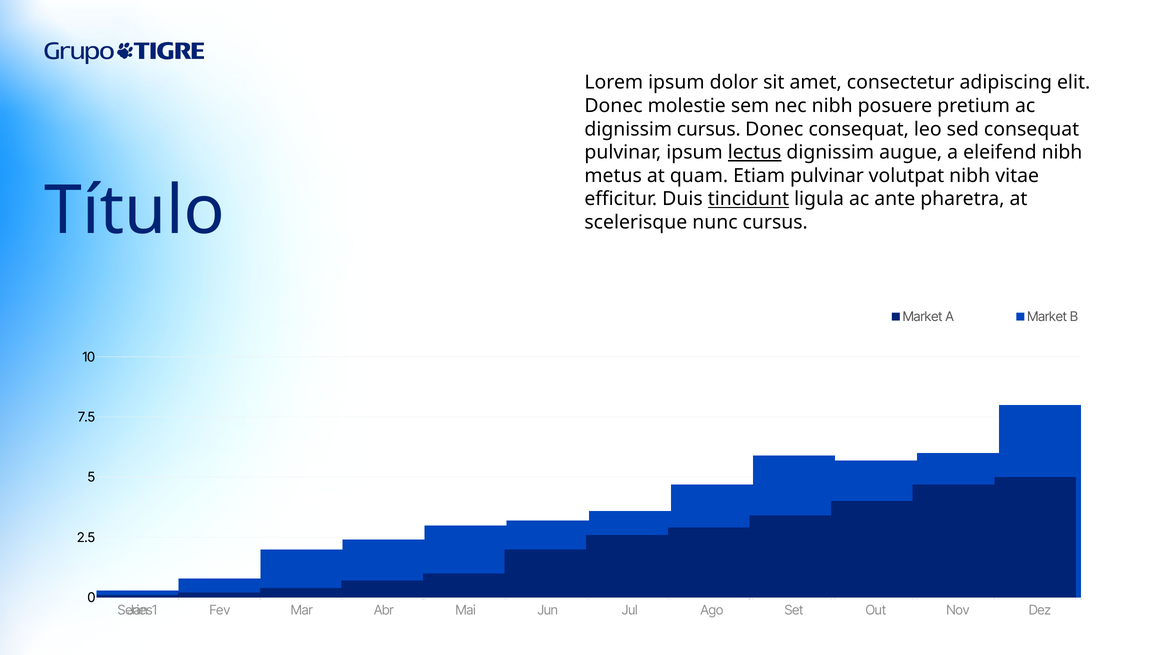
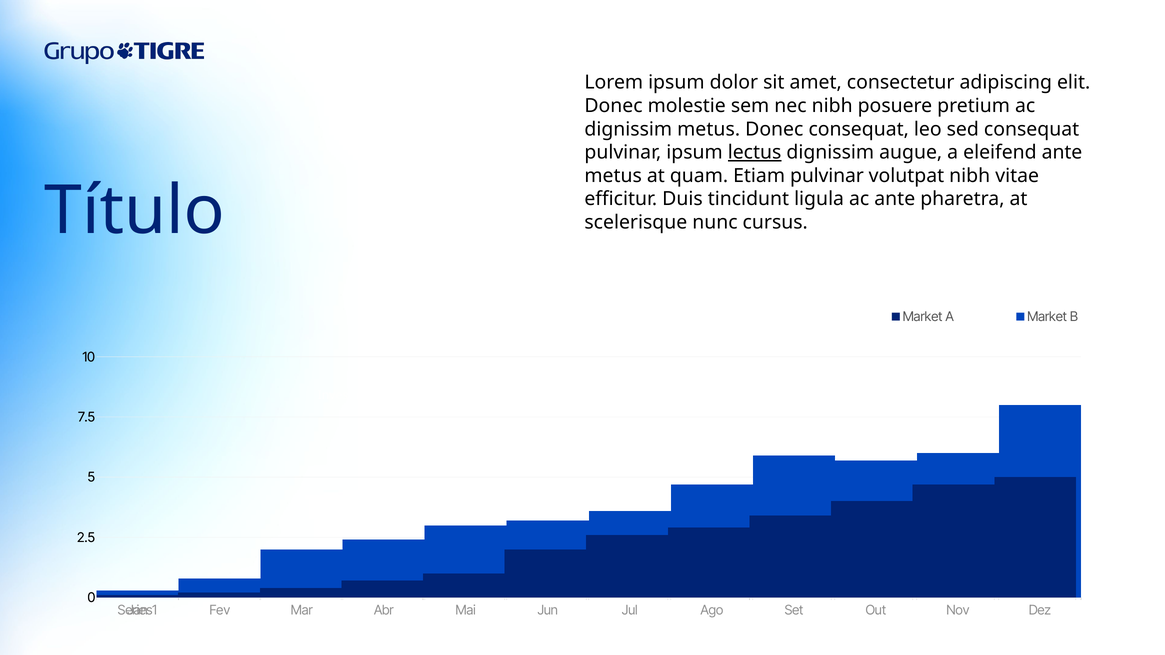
dignissim cursus: cursus -> metus
eleifend nibh: nibh -> ante
tincidunt underline: present -> none
